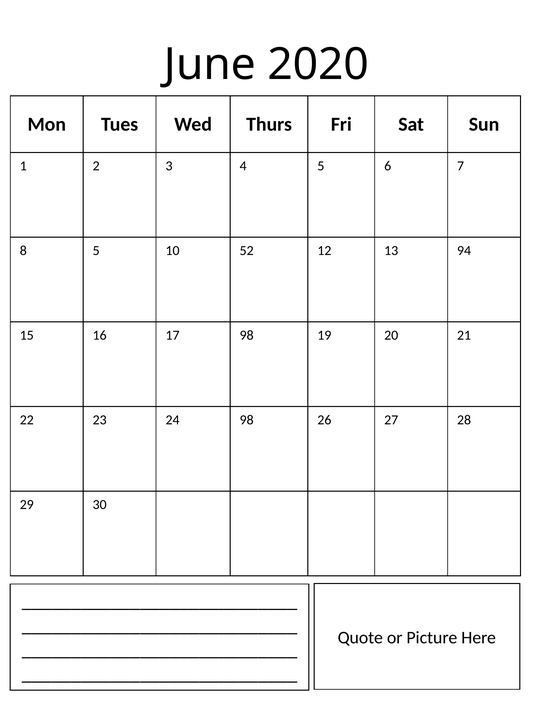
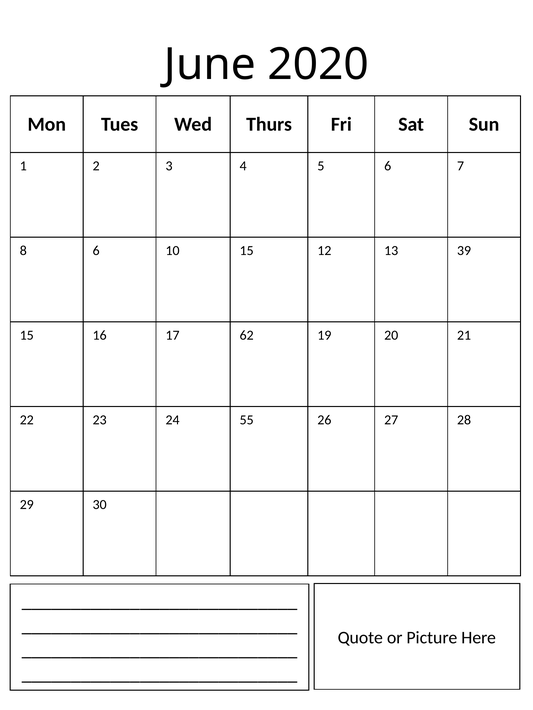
8 5: 5 -> 6
10 52: 52 -> 15
94: 94 -> 39
17 98: 98 -> 62
24 98: 98 -> 55
